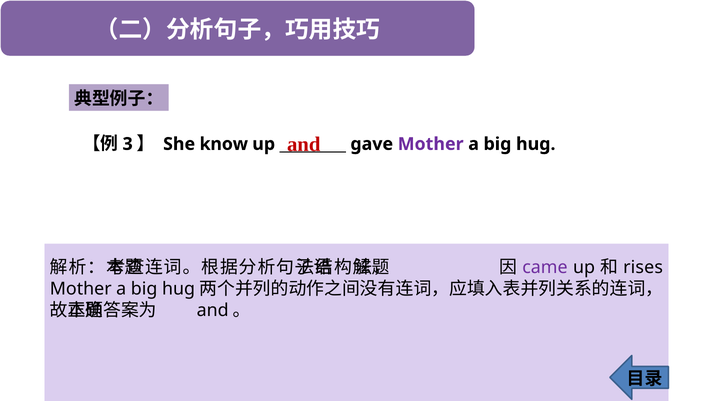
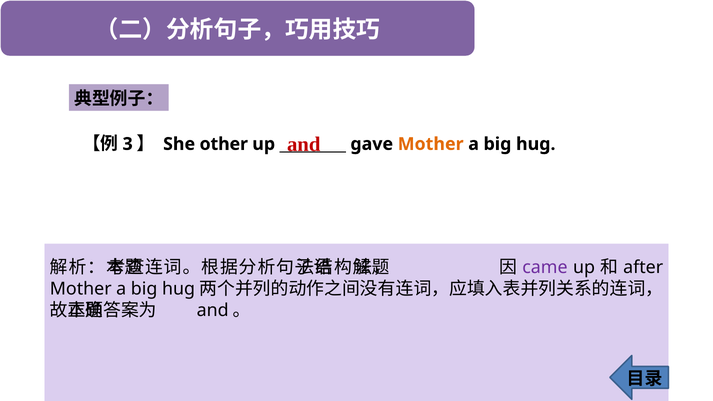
know: know -> other
Mother at (431, 144) colour: purple -> orange
rises: rises -> after
